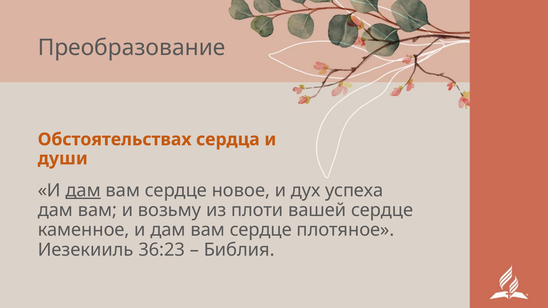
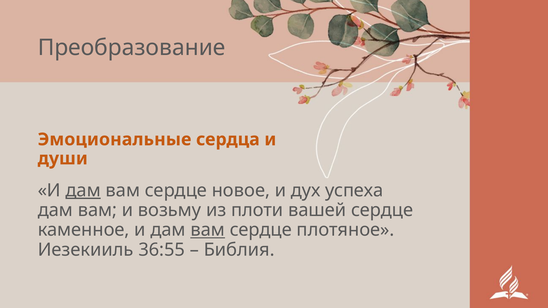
Обстоятельствах: Обстоятельствах -> Эмоциональные
вам at (208, 230) underline: none -> present
36:23: 36:23 -> 36:55
